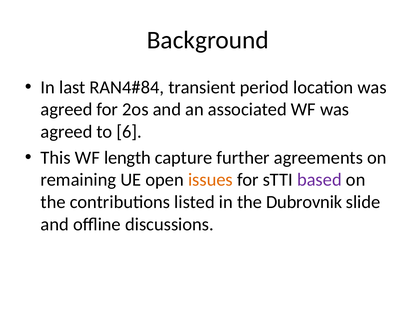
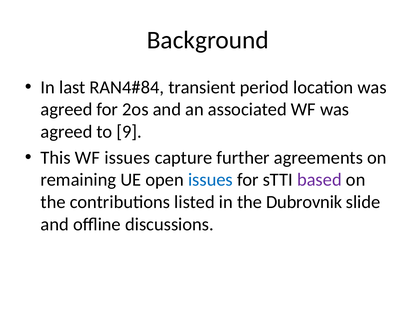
6: 6 -> 9
WF length: length -> issues
issues at (210, 180) colour: orange -> blue
